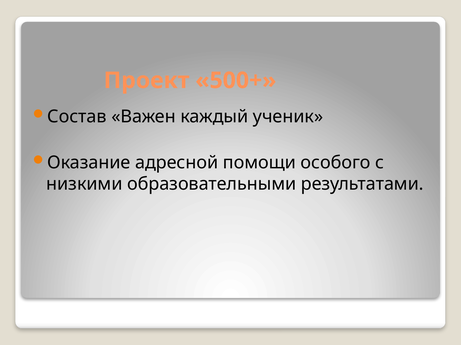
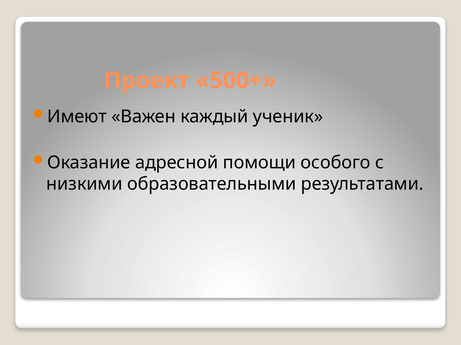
Состав: Состав -> Имеют
